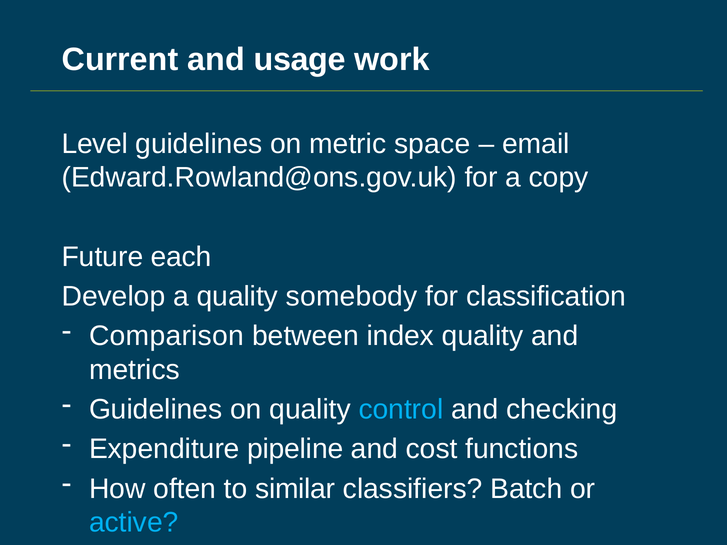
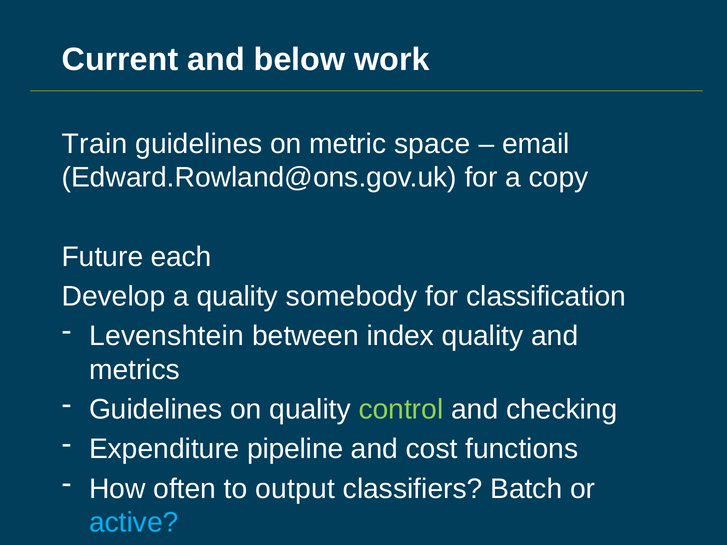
usage: usage -> below
Level: Level -> Train
Comparison: Comparison -> Levenshtein
control colour: light blue -> light green
similar: similar -> output
